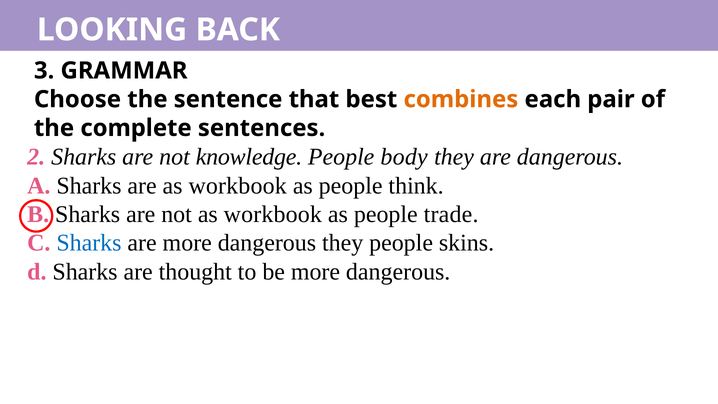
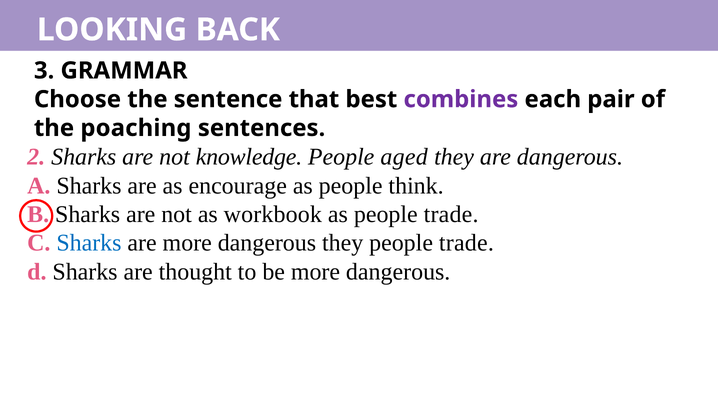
combines colour: orange -> purple
complete: complete -> poaching
body: body -> aged
are as workbook: workbook -> encourage
skins at (467, 243): skins -> trade
